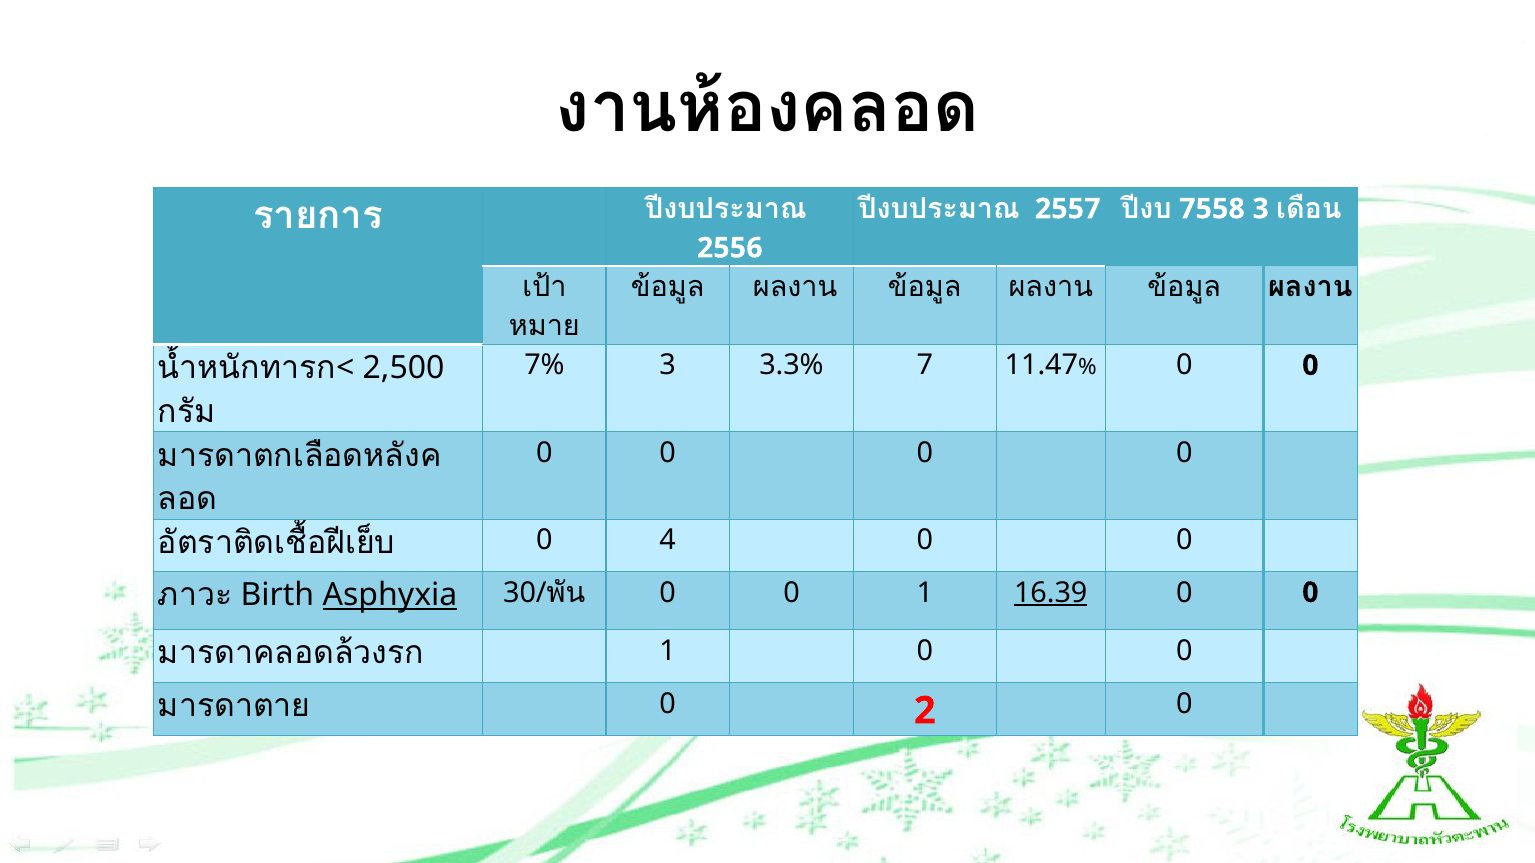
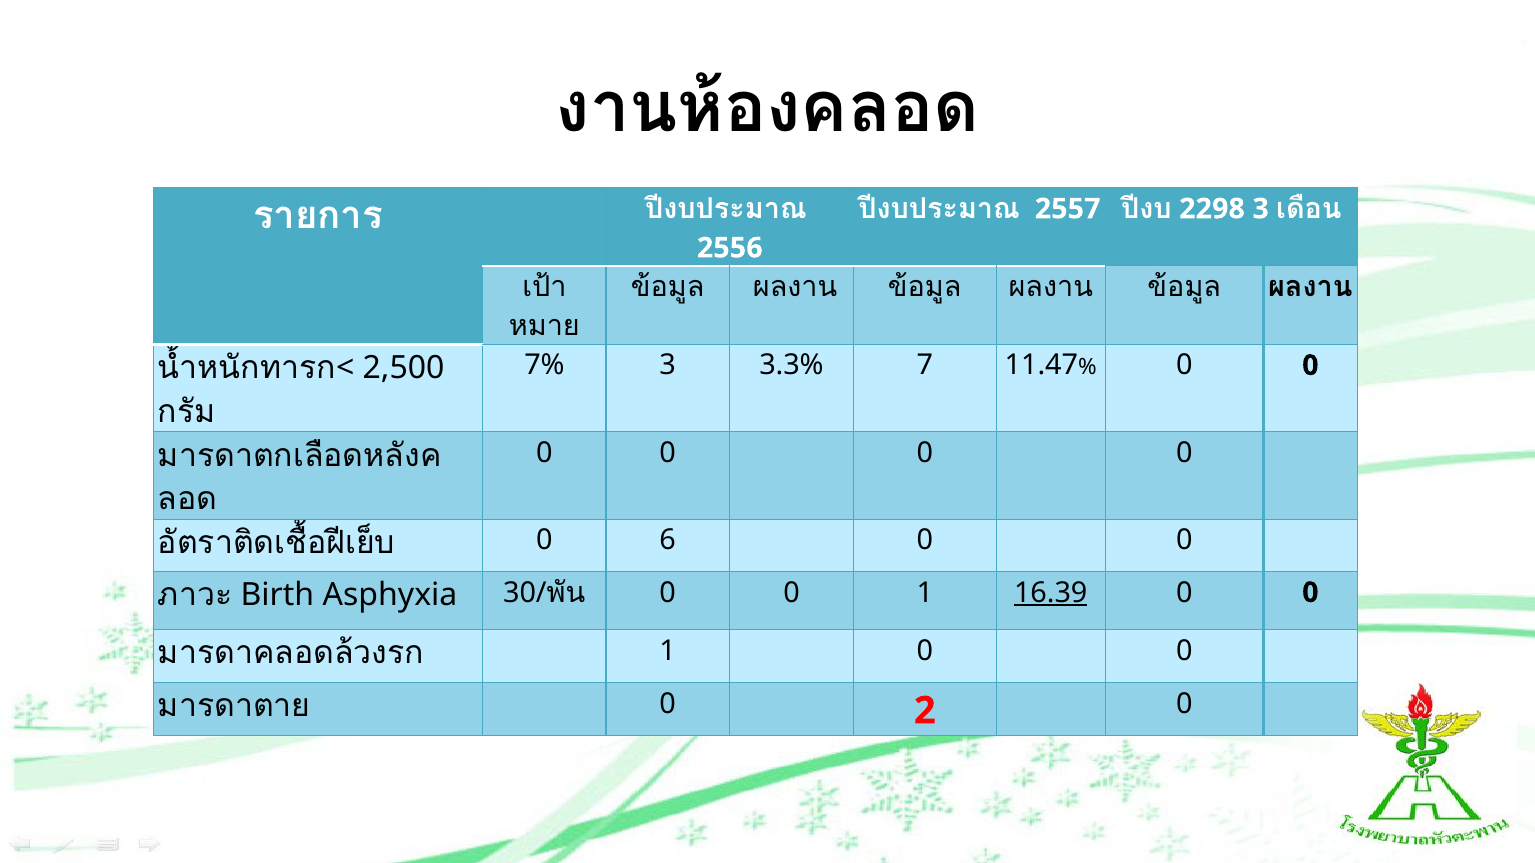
7558: 7558 -> 2298
4: 4 -> 6
Asphyxia underline: present -> none
